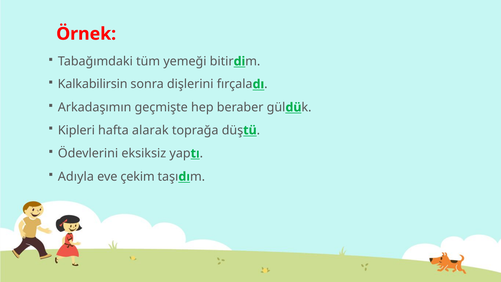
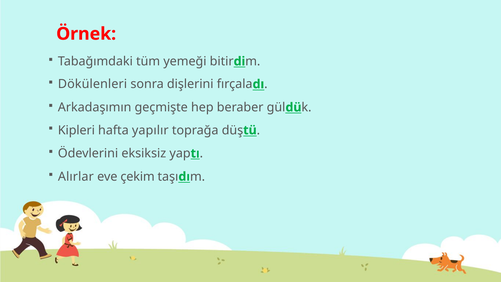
Kalkabilirsin: Kalkabilirsin -> Dökülenleri
alarak: alarak -> yapılır
Adıyla: Adıyla -> Alırlar
